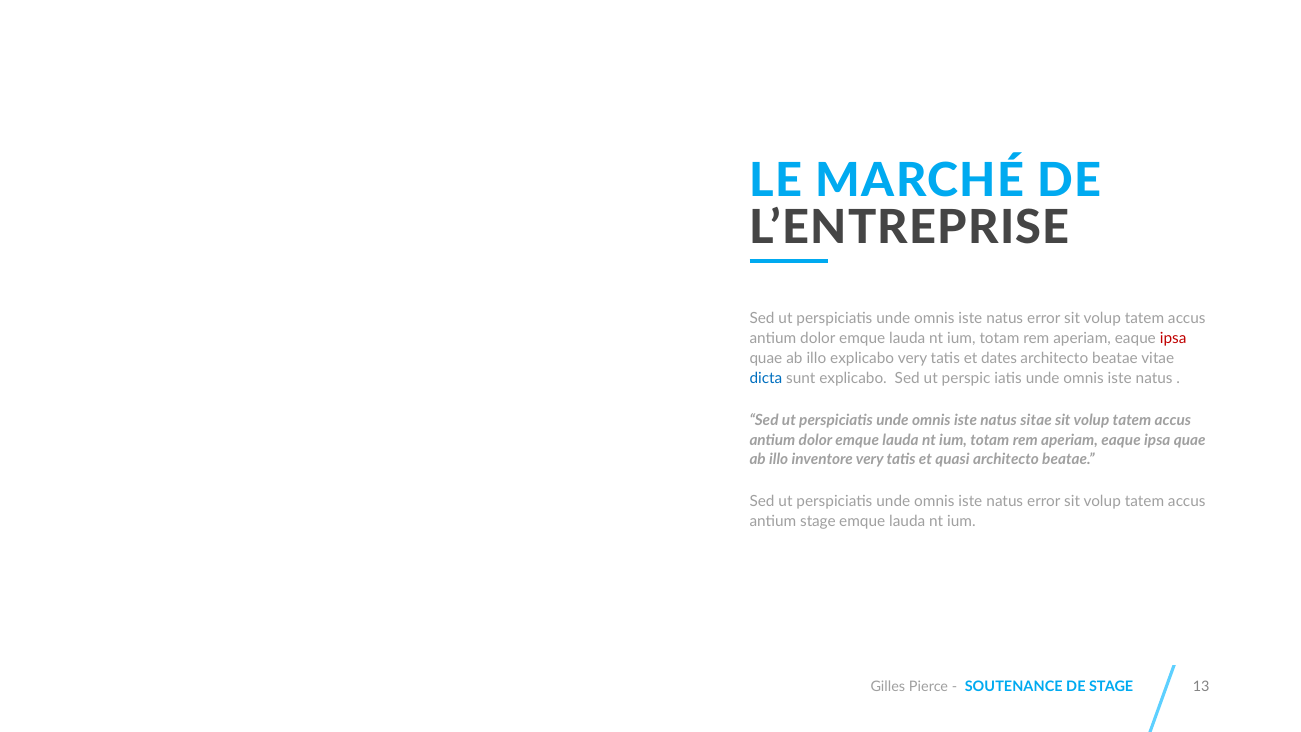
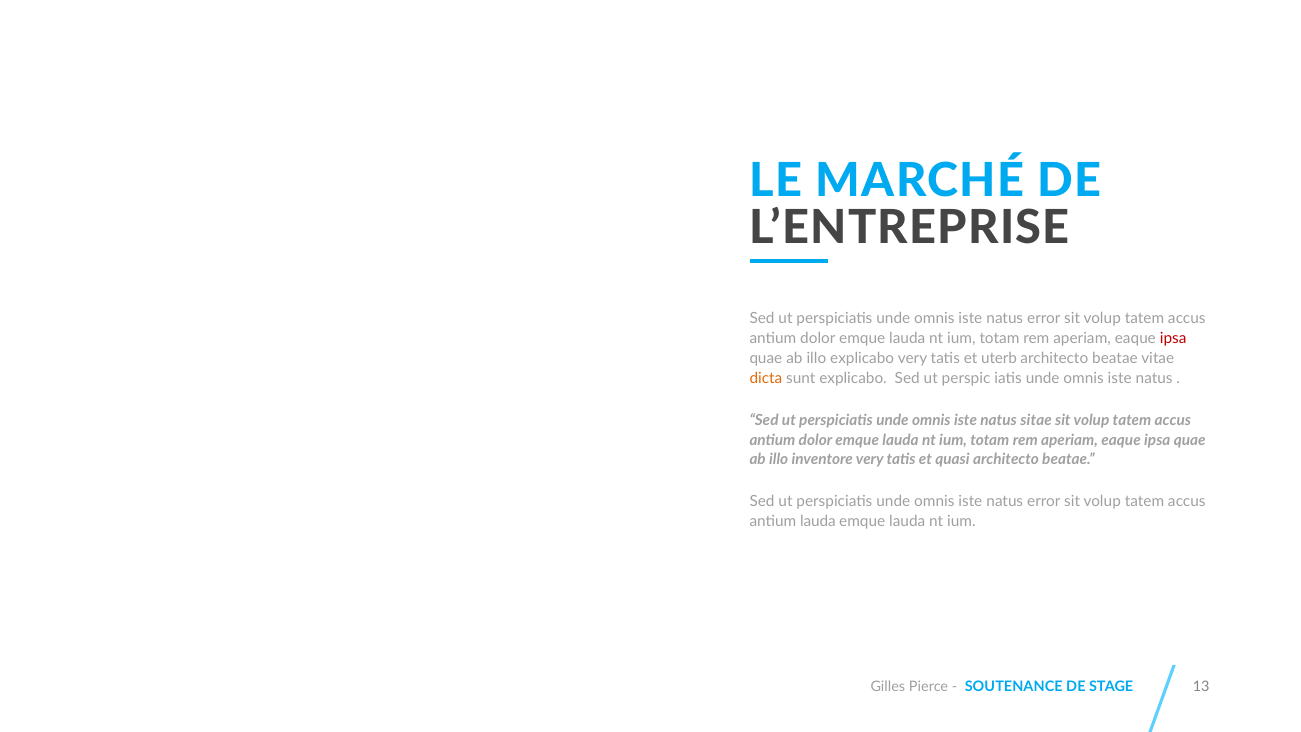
dates: dates -> uterb
dicta colour: blue -> orange
antium stage: stage -> lauda
